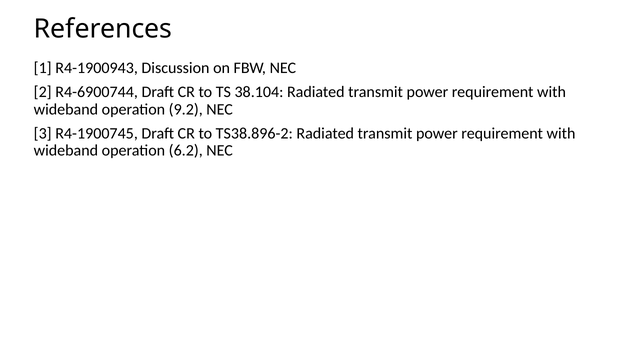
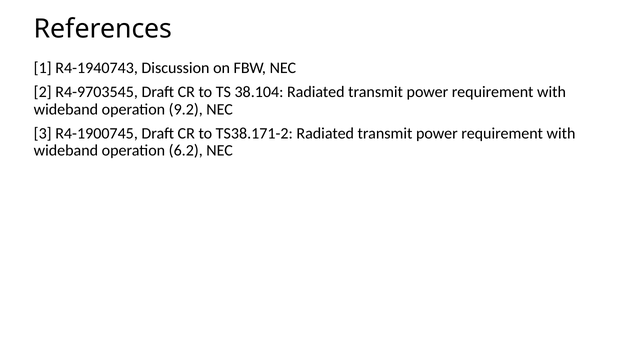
R4-1900943: R4-1900943 -> R4-1940743
R4-6900744: R4-6900744 -> R4-9703545
TS38.896-2: TS38.896-2 -> TS38.171-2
